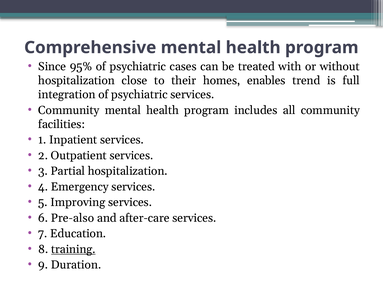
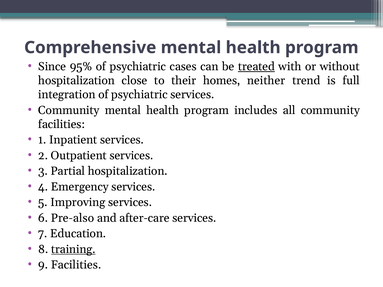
treated underline: none -> present
enables: enables -> neither
9 Duration: Duration -> Facilities
